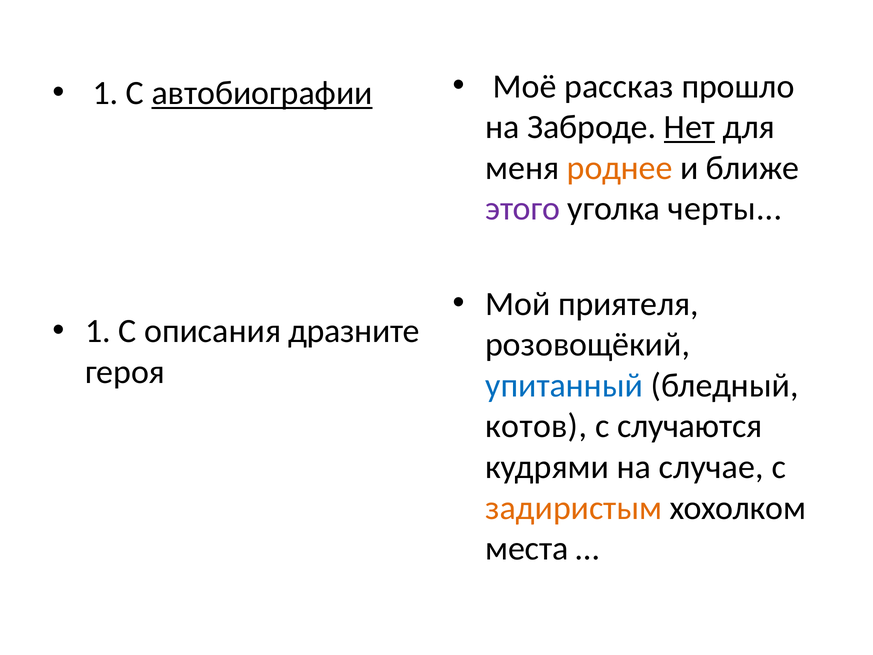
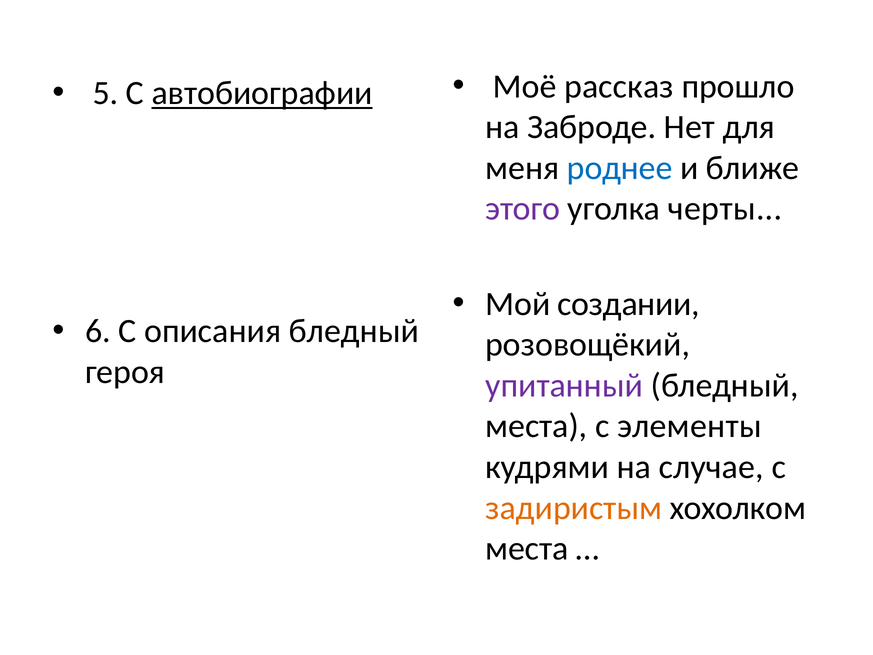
1 at (106, 93): 1 -> 5
Нет underline: present -> none
роднее colour: orange -> blue
приятеля: приятеля -> создании
1 at (98, 331): 1 -> 6
описания дразните: дразните -> бледный
упитанный colour: blue -> purple
котов at (536, 426): котов -> места
случаются: случаются -> элементы
